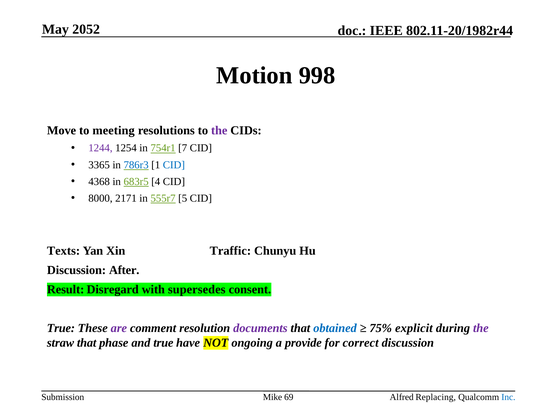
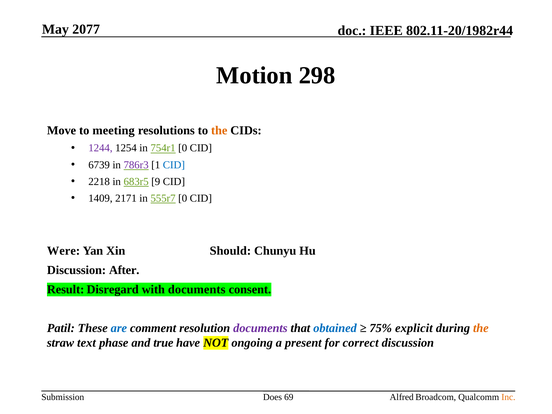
2052: 2052 -> 2077
998: 998 -> 298
the at (219, 131) colour: purple -> orange
754r1 7: 7 -> 0
3365: 3365 -> 6739
786r3 colour: blue -> purple
4368: 4368 -> 2218
4: 4 -> 9
8000: 8000 -> 1409
555r7 5: 5 -> 0
Texts: Texts -> Were
Traffic: Traffic -> Should
with supersedes: supersedes -> documents
True at (61, 328): True -> Patil
are colour: purple -> blue
the at (481, 328) colour: purple -> orange
straw that: that -> text
provide: provide -> present
Mike: Mike -> Does
Replacing: Replacing -> Broadcom
Inc colour: blue -> orange
